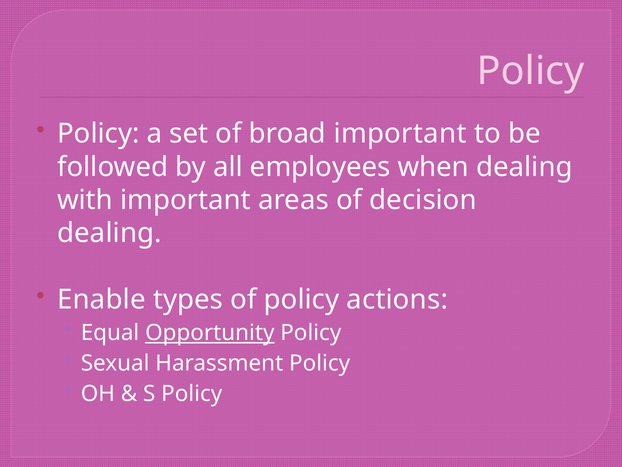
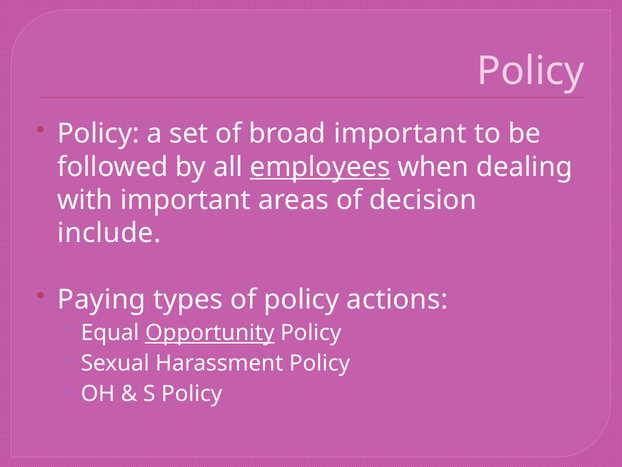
employees underline: none -> present
dealing at (109, 233): dealing -> include
Enable: Enable -> Paying
